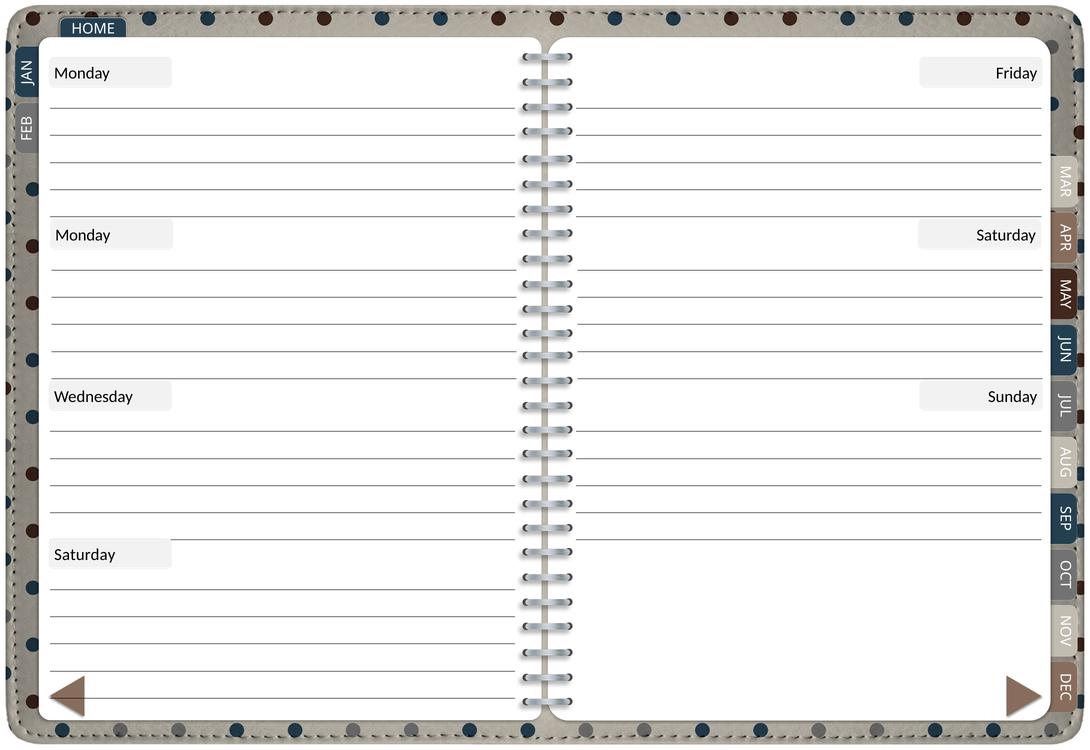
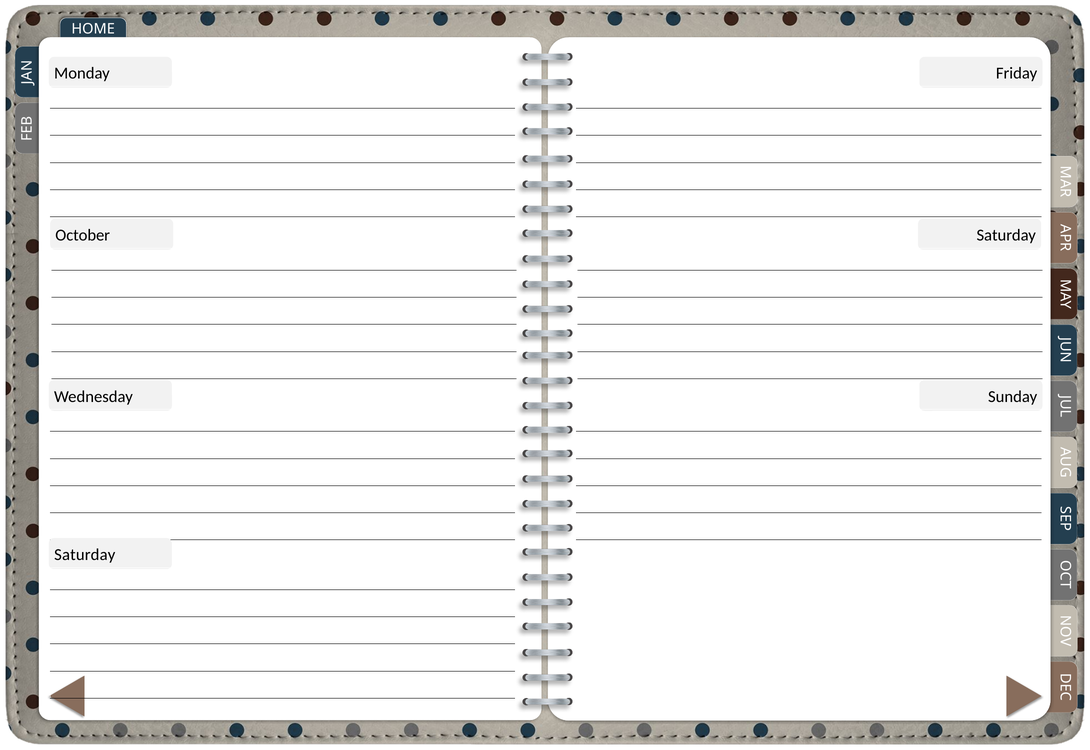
Monday at (83, 235): Monday -> October
